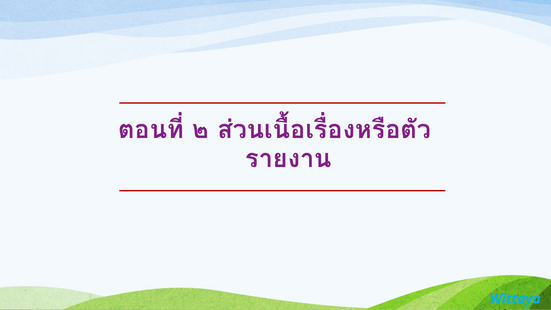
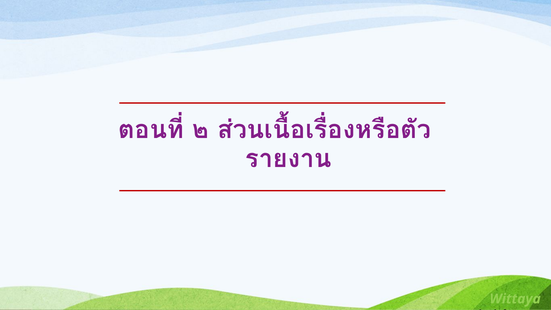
Wittaya colour: light blue -> light green
